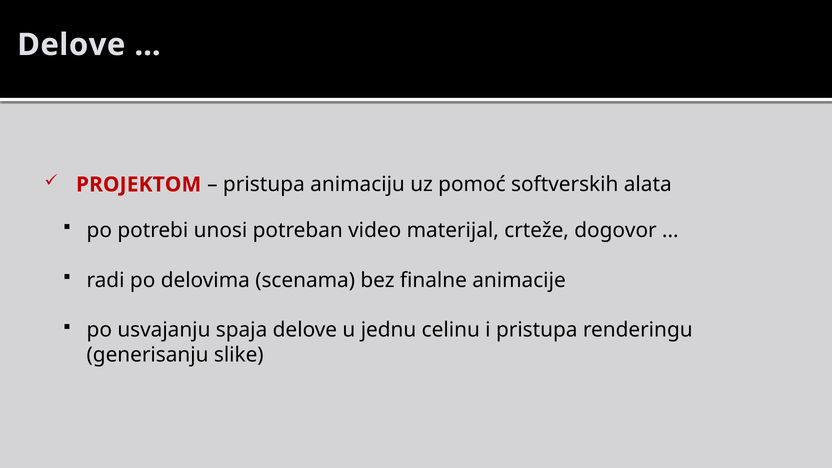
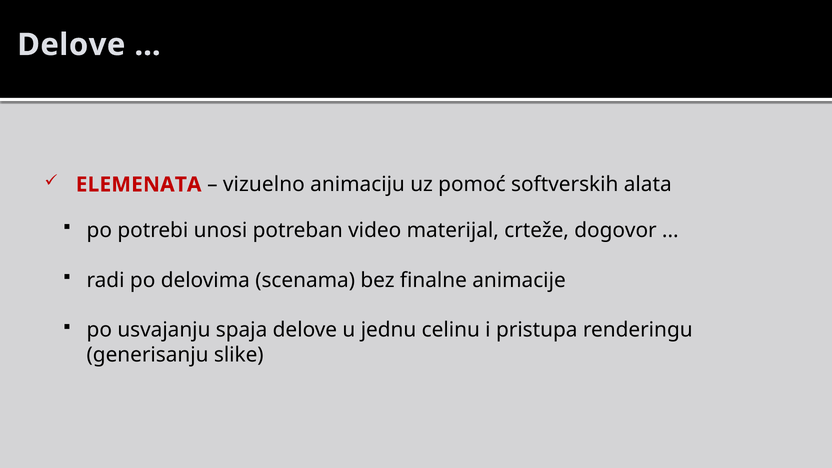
PROJEKTOM: PROJEKTOM -> ELEMENATA
pristupa at (264, 185): pristupa -> vizuelno
